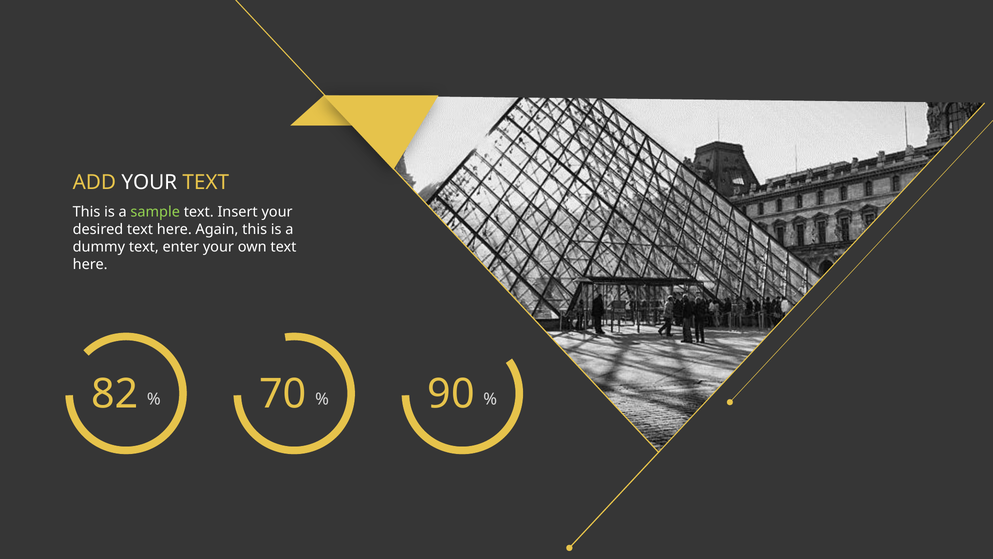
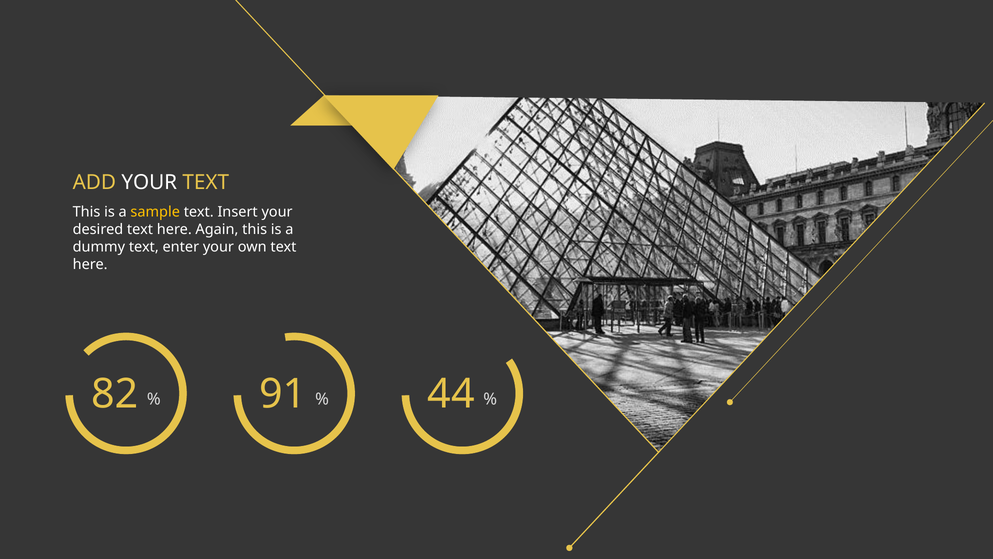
sample colour: light green -> yellow
70: 70 -> 91
90: 90 -> 44
